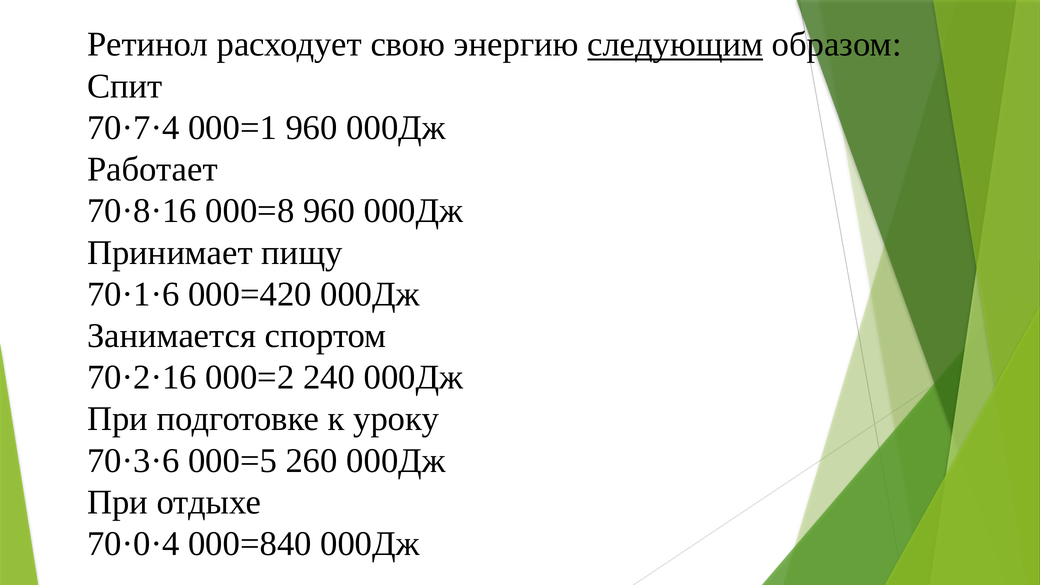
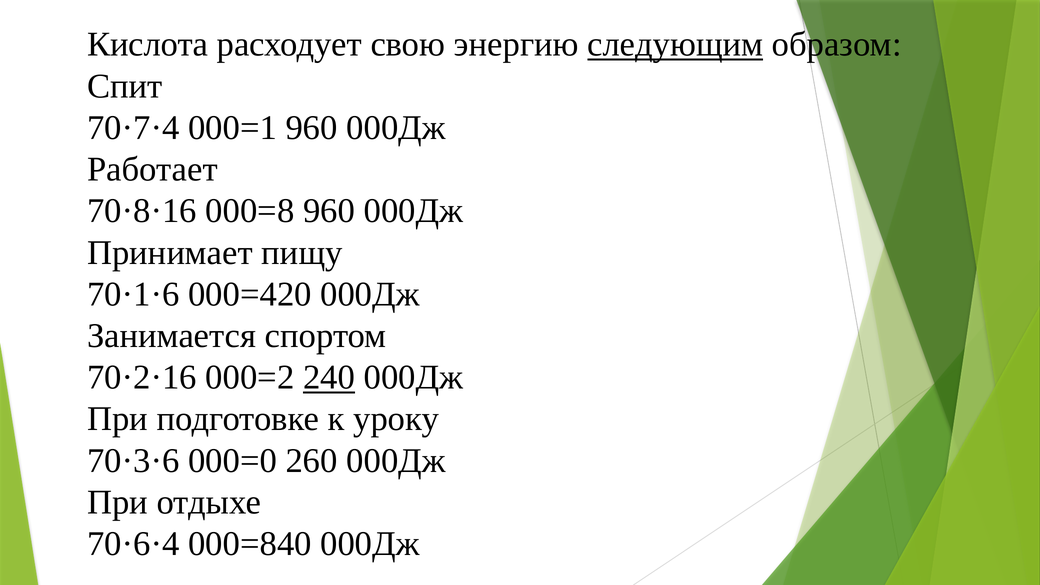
Ретинол: Ретинол -> Кислота
240 underline: none -> present
000=5: 000=5 -> 000=0
70·0·4: 70·0·4 -> 70·6·4
